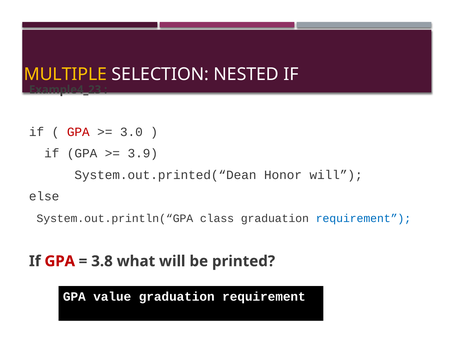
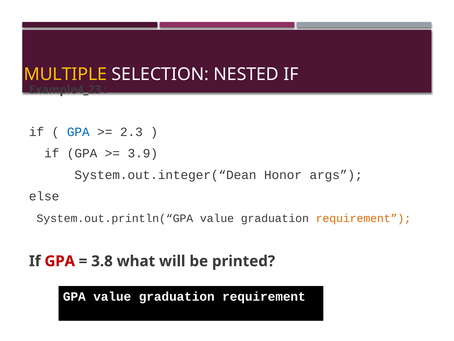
GPA at (78, 132) colour: red -> blue
3.0: 3.0 -> 2.3
System.out.printed(“Dean: System.out.printed(“Dean -> System.out.integer(“Dean
Honor will: will -> args
System.out.println(“GPA class: class -> value
requirement at (363, 218) colour: blue -> orange
